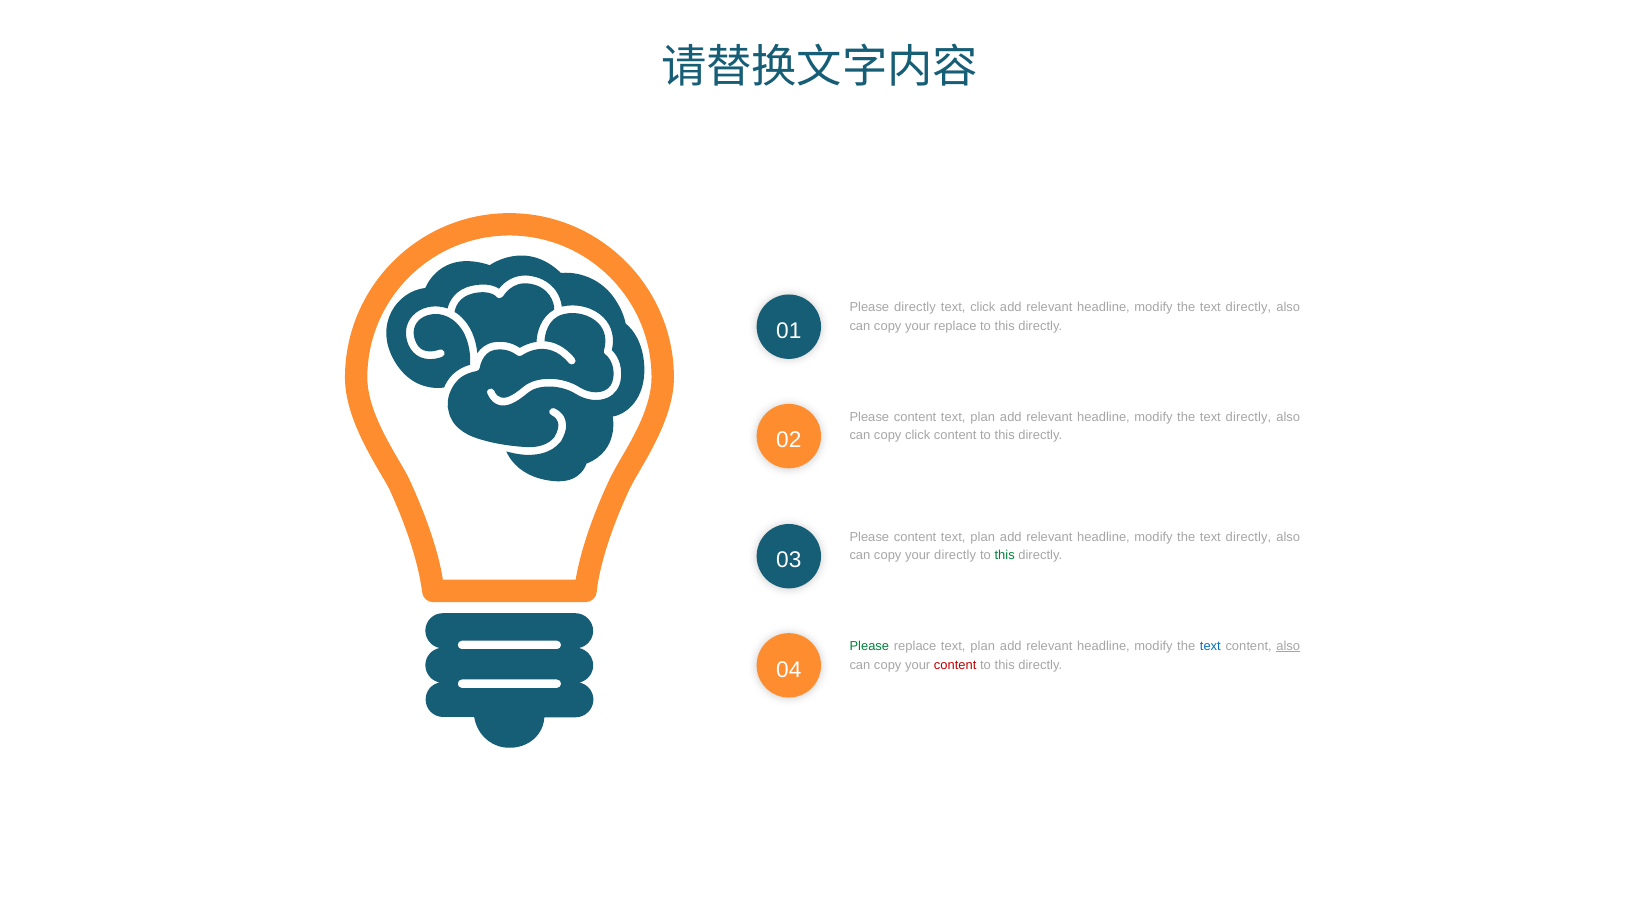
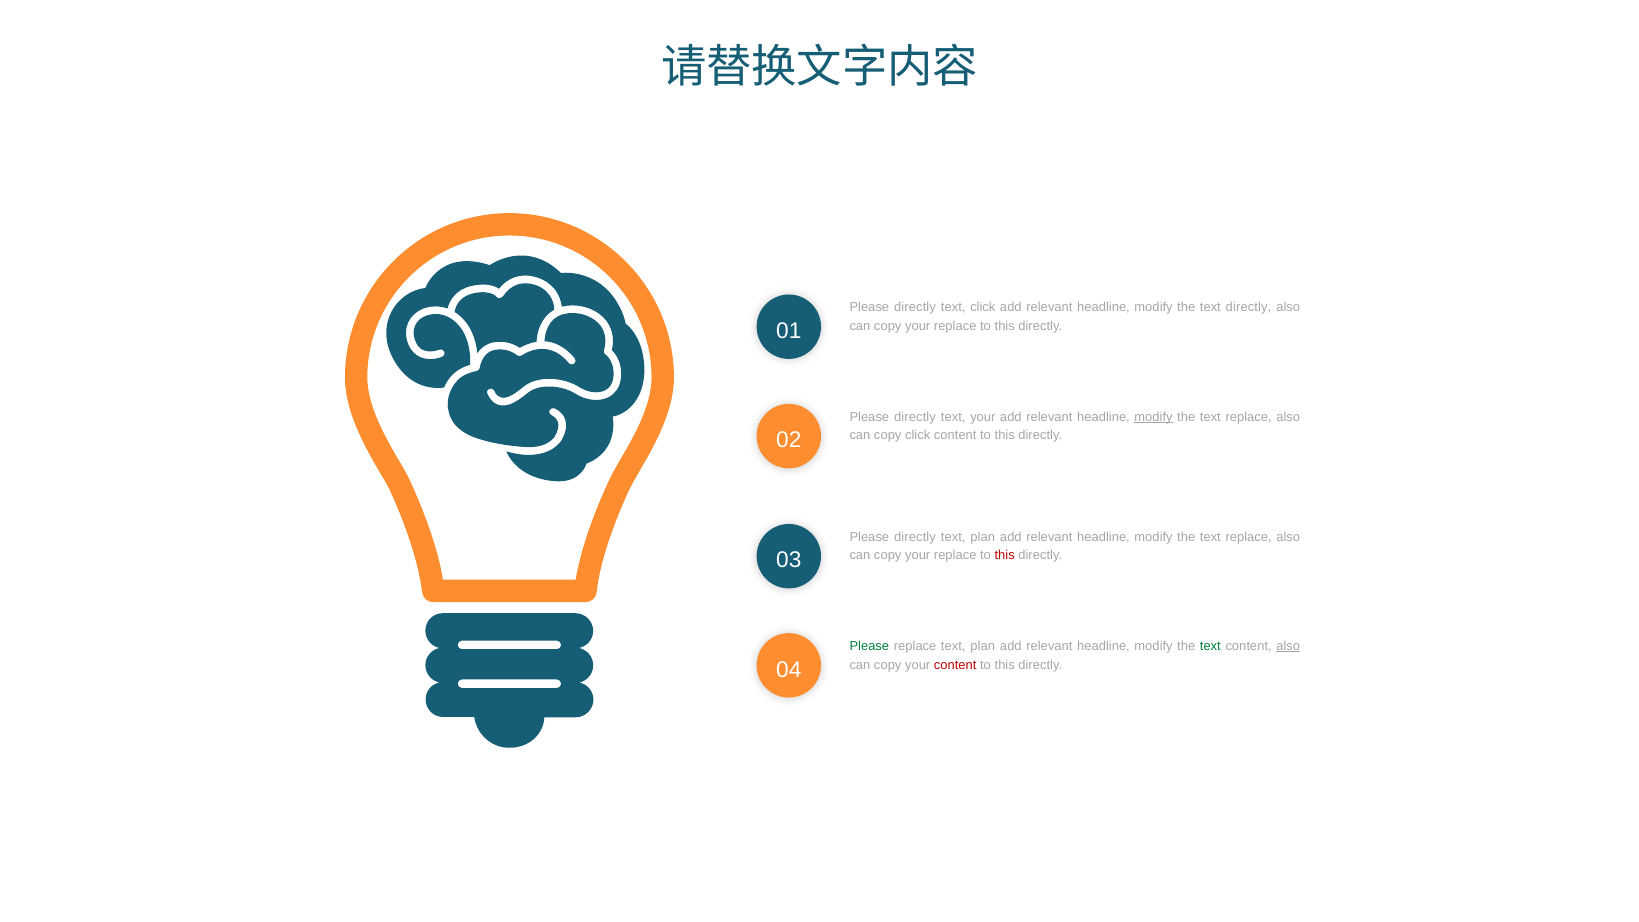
content at (915, 417): content -> directly
plan at (983, 417): plan -> your
modify at (1153, 417) underline: none -> present
directly at (1249, 417): directly -> replace
content at (915, 537): content -> directly
directly at (1249, 537): directly -> replace
directly at (955, 556): directly -> replace
this at (1005, 556) colour: green -> red
text at (1210, 646) colour: blue -> green
